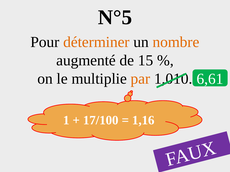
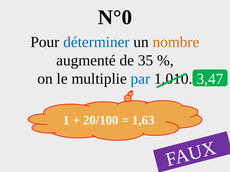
N°5: N°5 -> N°0
déterminer colour: orange -> blue
15: 15 -> 35
par colour: orange -> blue
6,61: 6,61 -> 3,47
17/100: 17/100 -> 20/100
1,16: 1,16 -> 1,63
